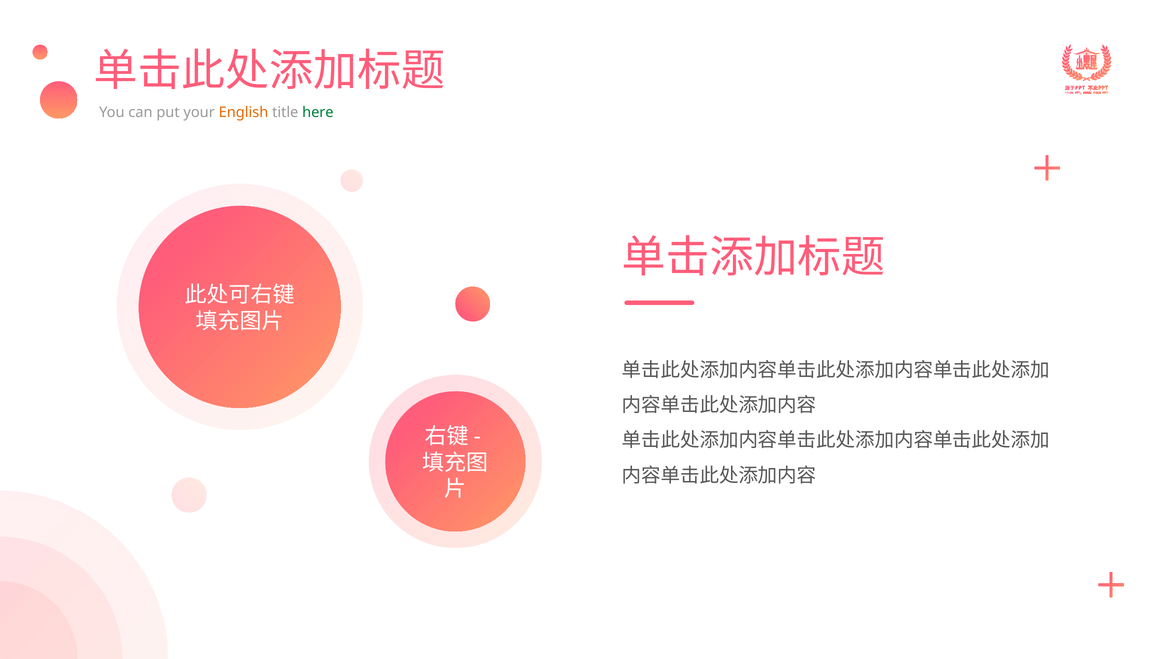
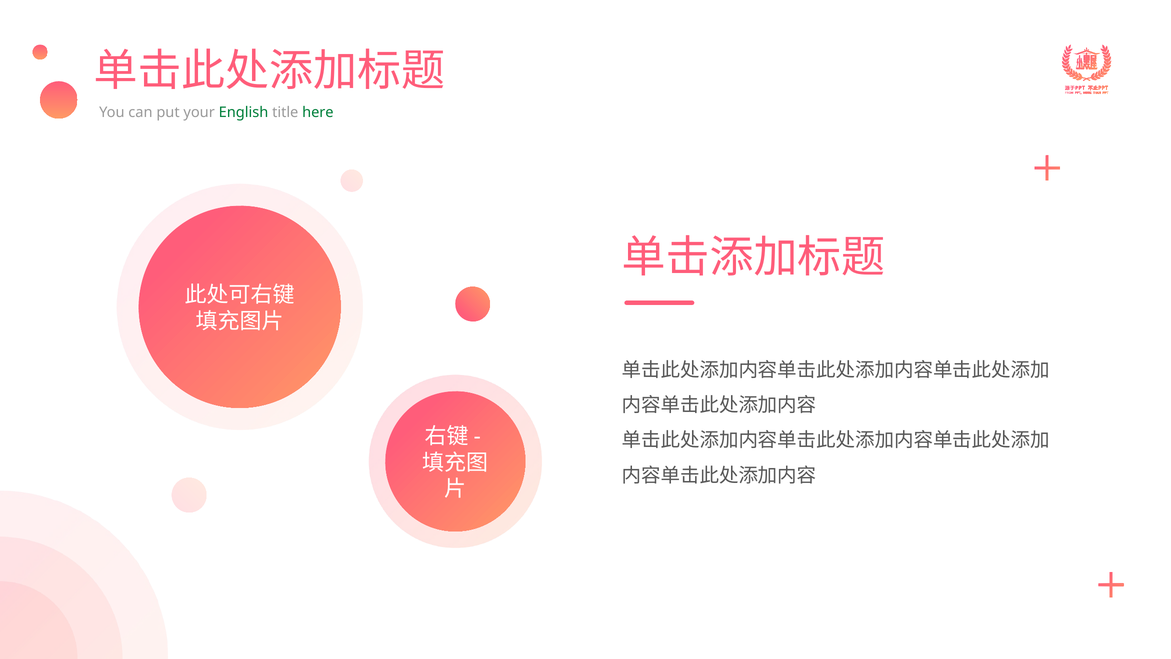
English colour: orange -> green
